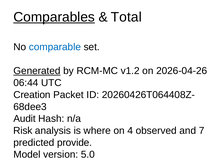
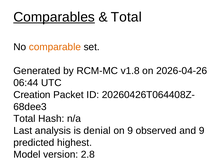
comparable colour: blue -> orange
Generated underline: present -> none
v1.2: v1.2 -> v1.8
Audit at (25, 119): Audit -> Total
Risk: Risk -> Last
where: where -> denial
on 4: 4 -> 9
and 7: 7 -> 9
provide: provide -> highest
5.0: 5.0 -> 2.8
